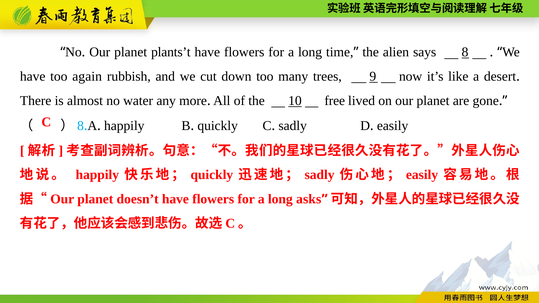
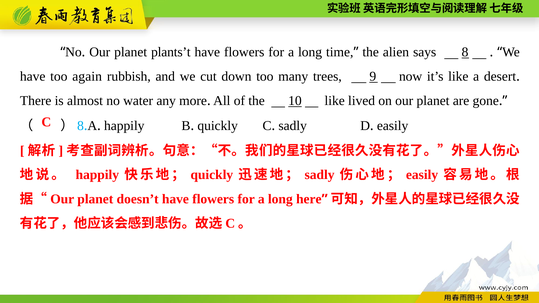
10 free: free -> like
asks: asks -> here
